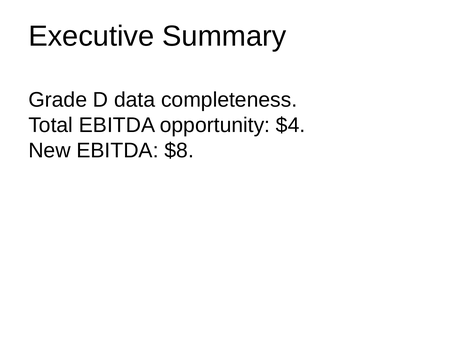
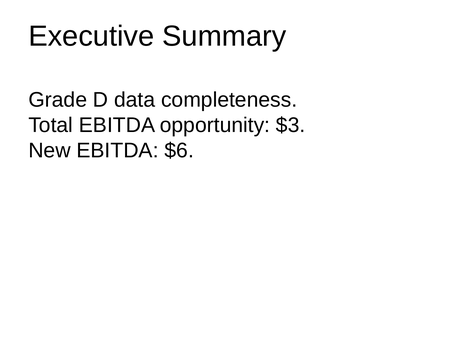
$4: $4 -> $3
$8: $8 -> $6
